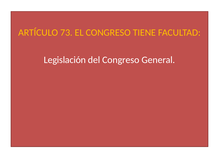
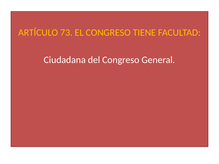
Legislación: Legislación -> Ciudadana
